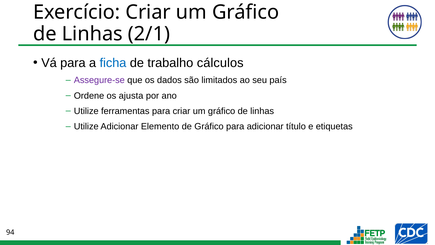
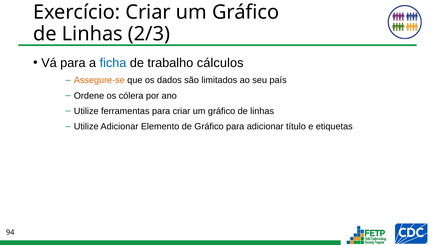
2/1: 2/1 -> 2/3
Assegure-se colour: purple -> orange
ajusta: ajusta -> cólera
